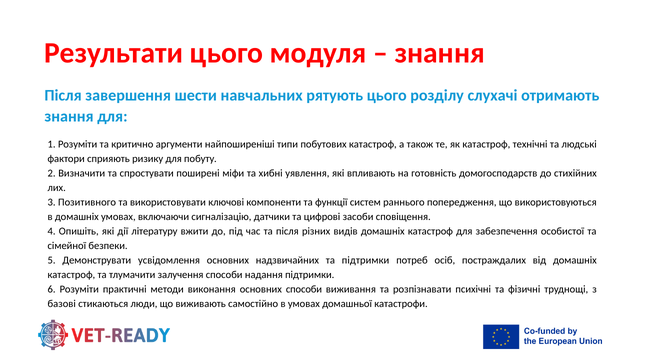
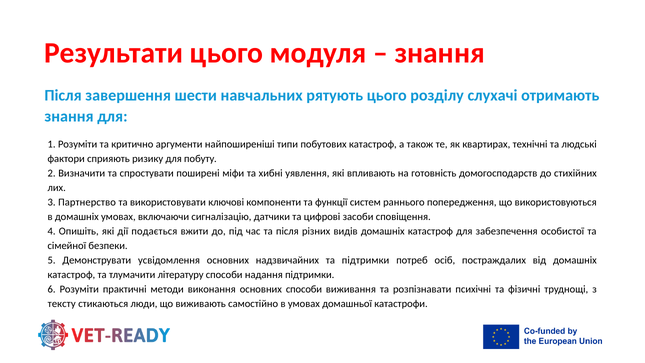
як катастроф: катастроф -> квартирах
Позитивного: Позитивного -> Партнерство
літературу: літературу -> подається
залучення: залучення -> літературу
базові: базові -> тексту
